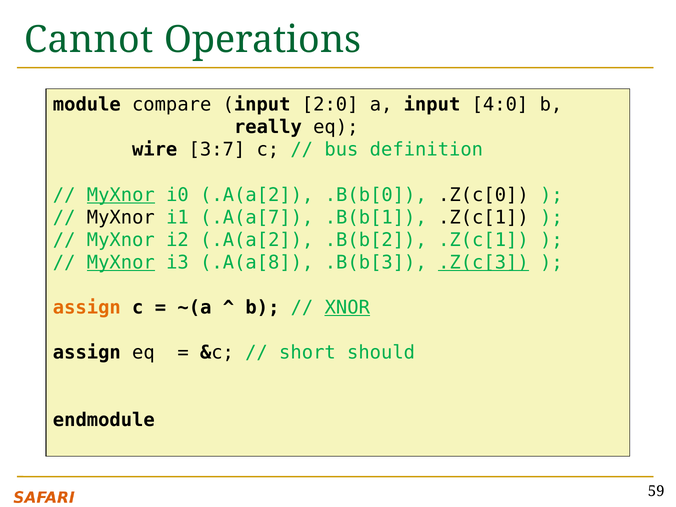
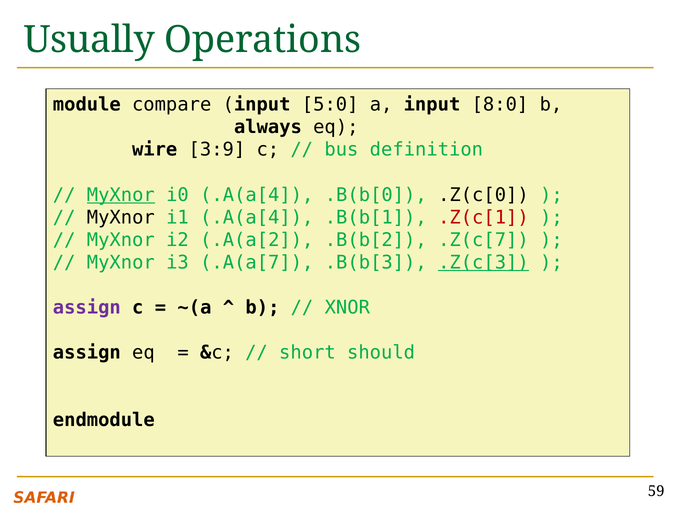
Cannot: Cannot -> Usually
2:0: 2:0 -> 5:0
4:0: 4:0 -> 8:0
really: really -> always
3:7: 3:7 -> 3:9
i0 .A(a[2: .A(a[2 -> .A(a[4
i1 .A(a[7: .A(a[7 -> .A(a[4
.Z(c[1 at (483, 217) colour: black -> red
.B(b[2 .Z(c[1: .Z(c[1 -> .Z(c[7
MyXnor at (121, 262) underline: present -> none
.A(a[8: .A(a[8 -> .A(a[7
assign at (87, 308) colour: orange -> purple
XNOR underline: present -> none
